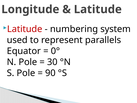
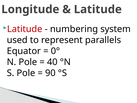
30: 30 -> 40
